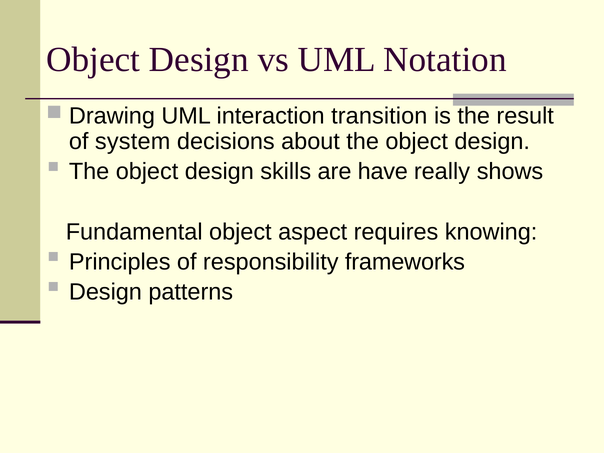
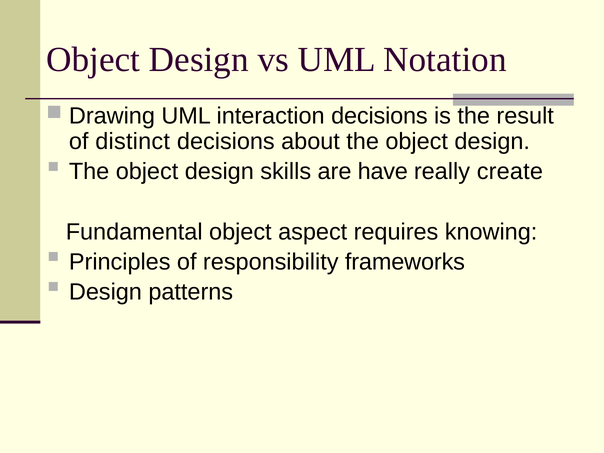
interaction transition: transition -> decisions
system: system -> distinct
shows: shows -> create
